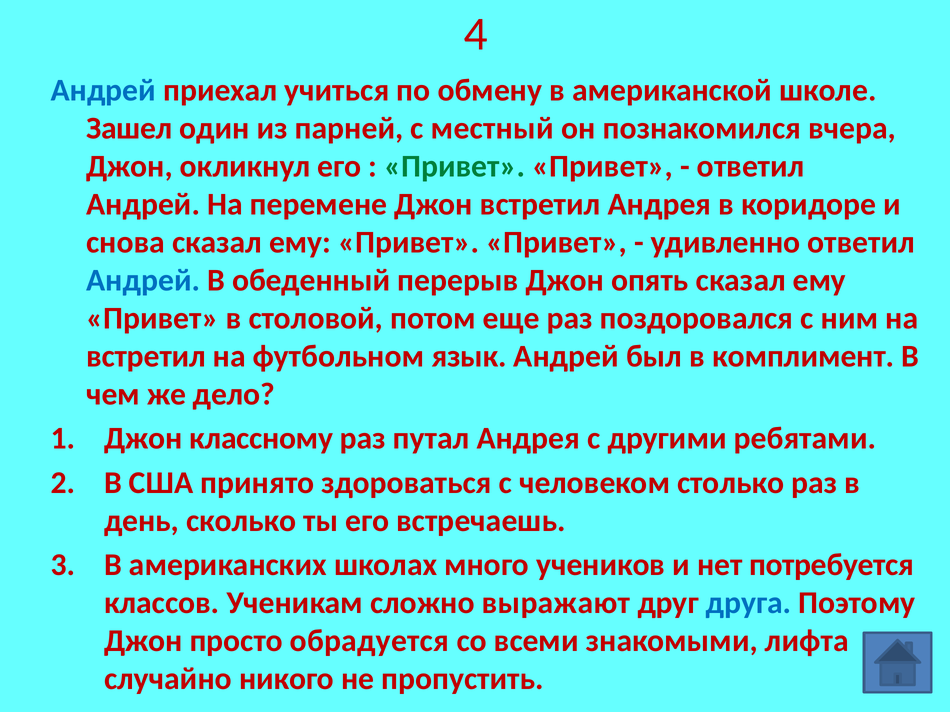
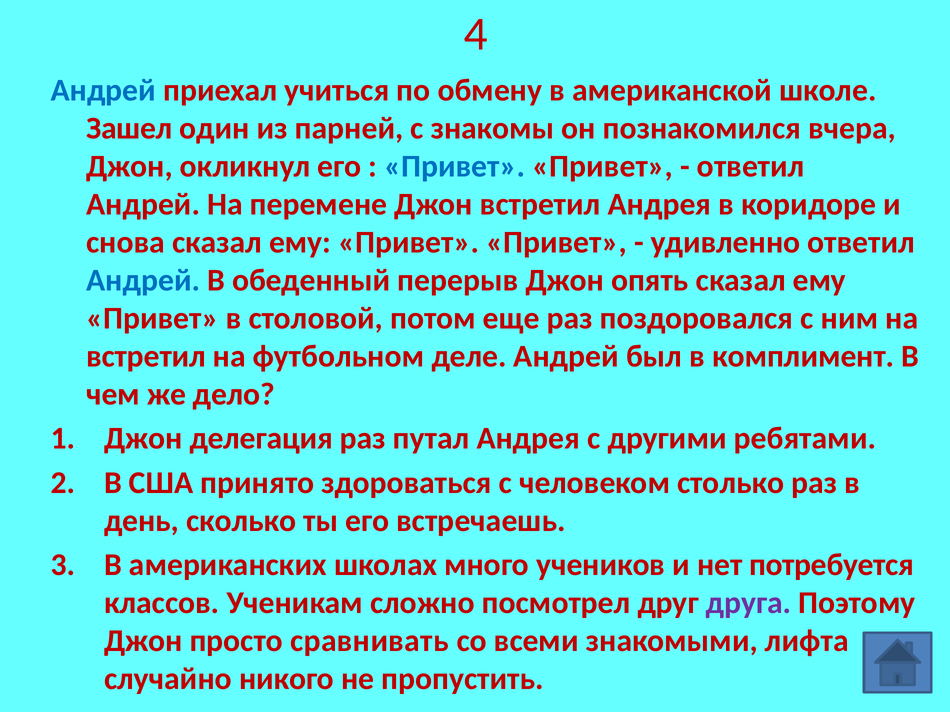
местный: местный -> знакомы
Привет at (455, 166) colour: green -> blue
язык: язык -> деле
классному: классному -> делегация
выражают: выражают -> посмотрел
друга colour: blue -> purple
обрадуется: обрадуется -> сравнивать
